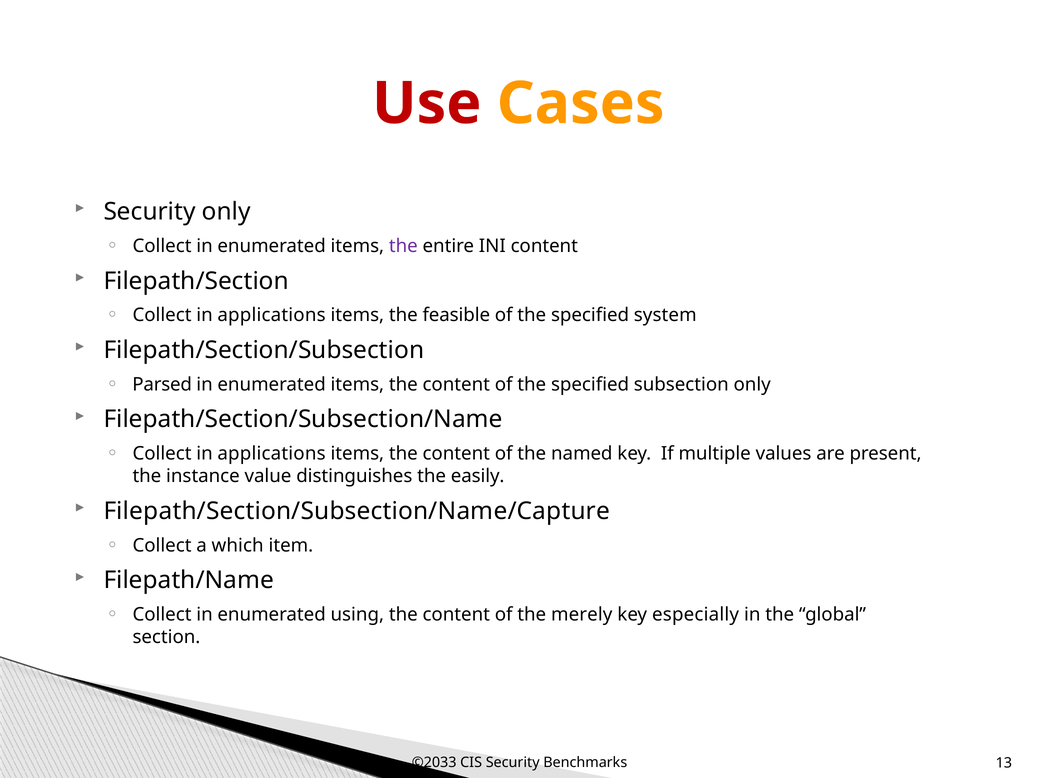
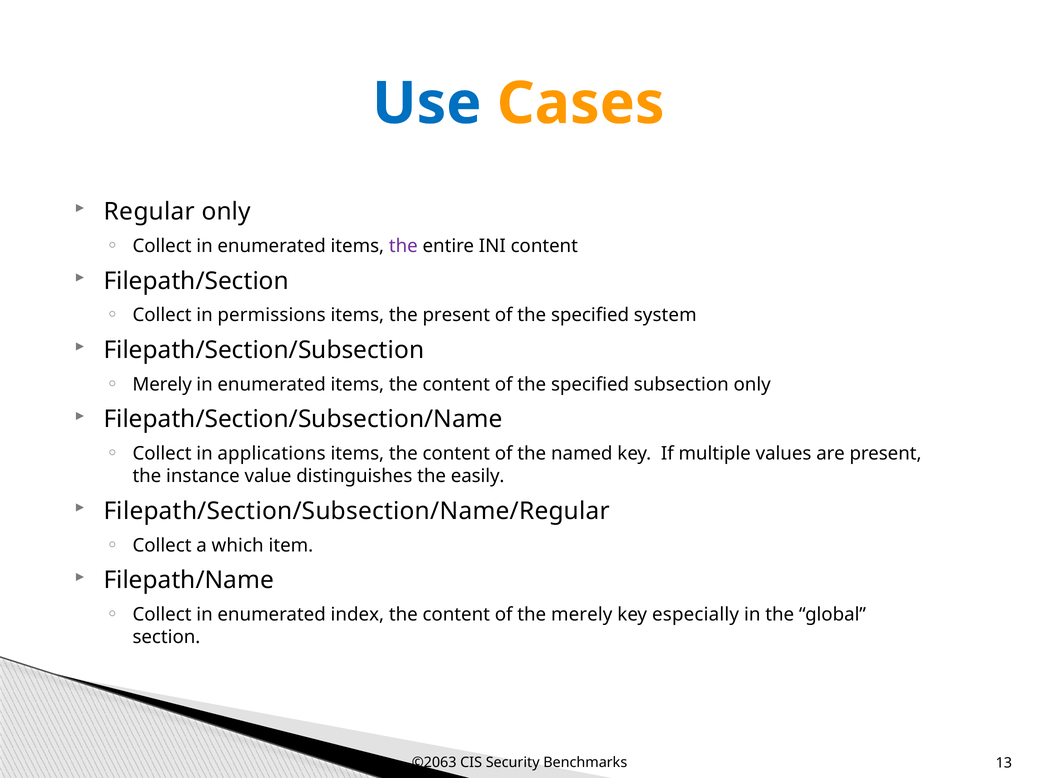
Use colour: red -> blue
Security at (150, 212): Security -> Regular
applications at (272, 315): applications -> permissions
the feasible: feasible -> present
Parsed at (162, 384): Parsed -> Merely
Filepath/Section/Subsection/Name/Capture: Filepath/Section/Subsection/Name/Capture -> Filepath/Section/Subsection/Name/Regular
using: using -> index
©2033: ©2033 -> ©2063
